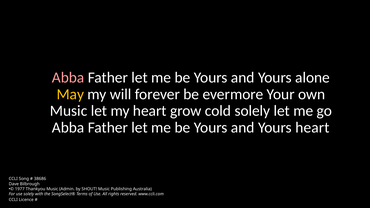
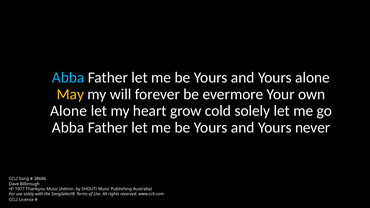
Abba at (68, 78) colour: pink -> light blue
Music at (69, 111): Music -> Alone
Yours heart: heart -> never
